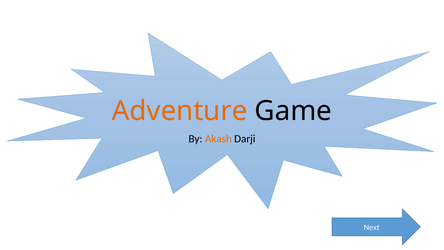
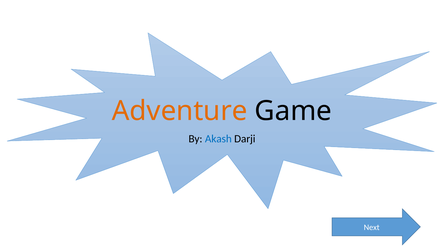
Akash colour: orange -> blue
